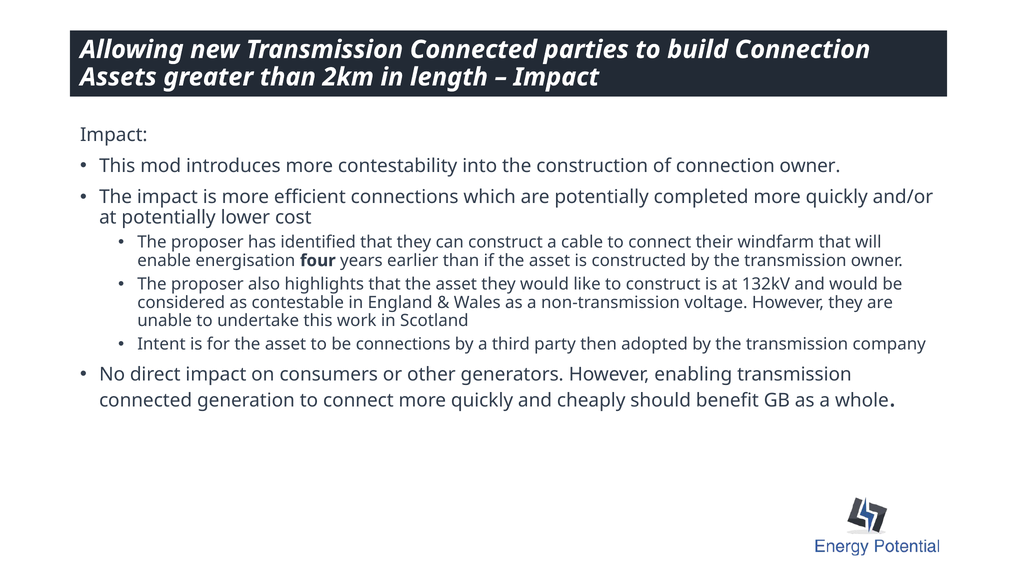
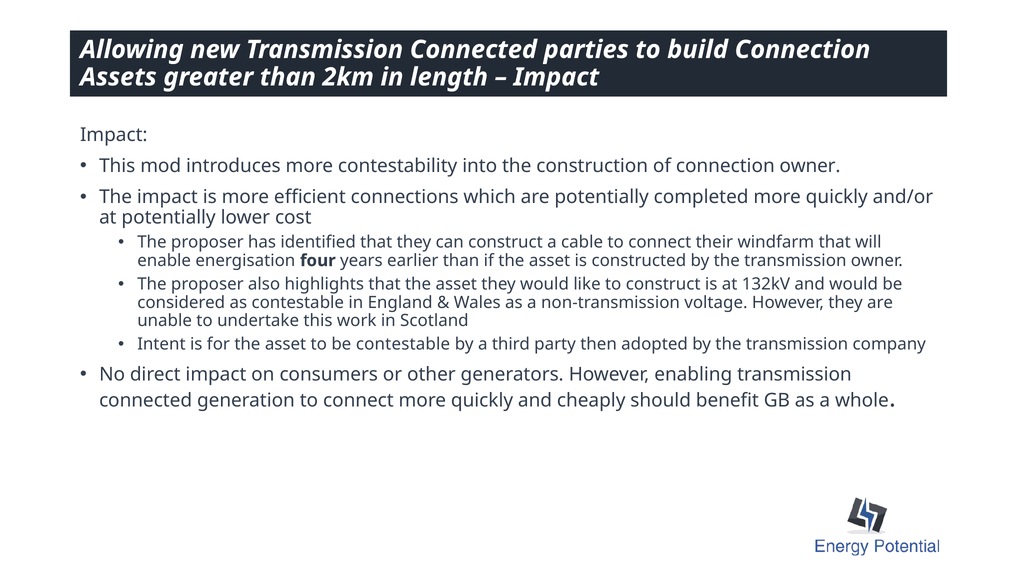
be connections: connections -> contestable
